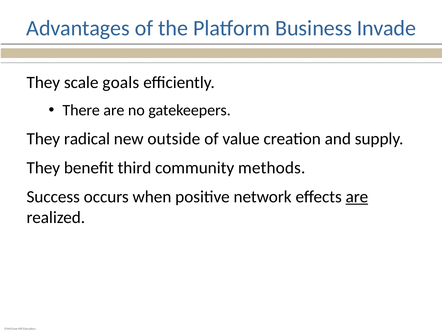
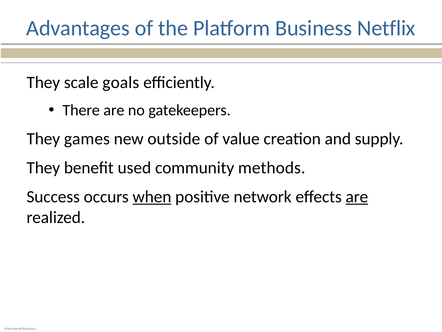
Invade: Invade -> Netflix
radical: radical -> games
third: third -> used
when underline: none -> present
